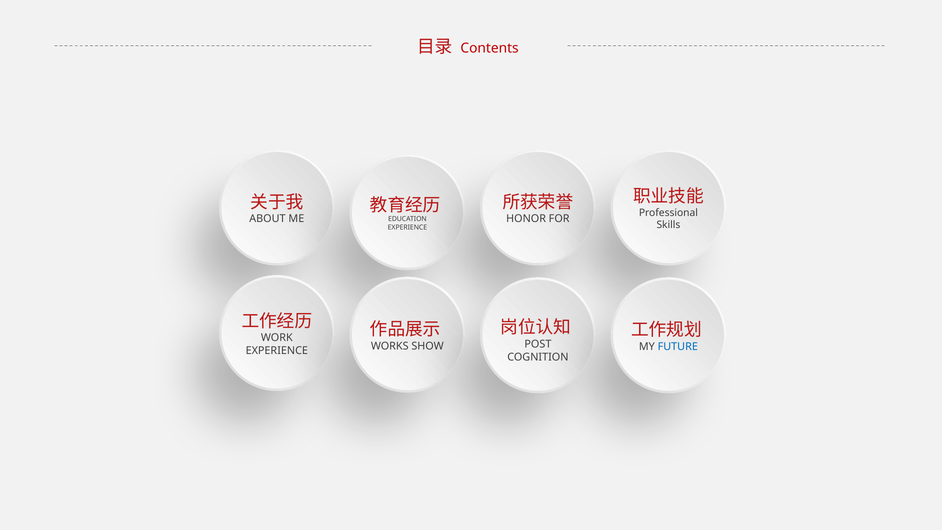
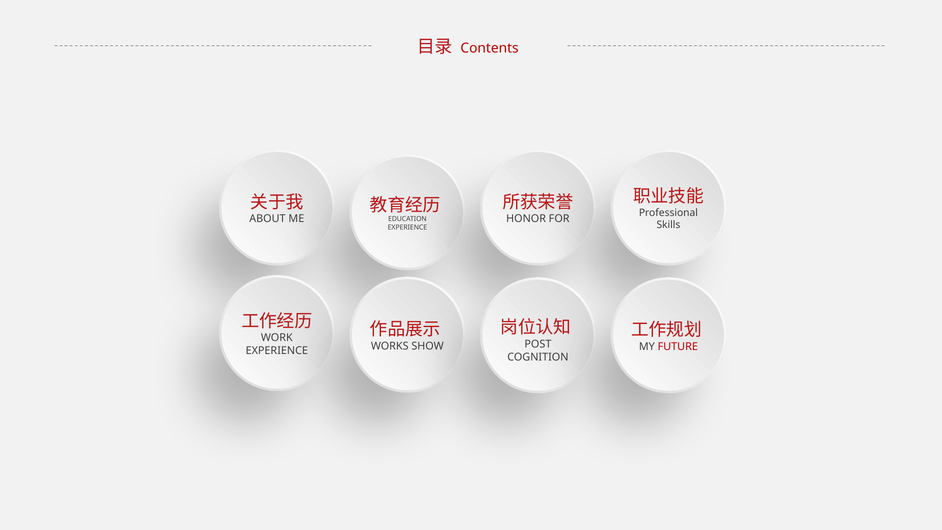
FUTURE colour: blue -> red
